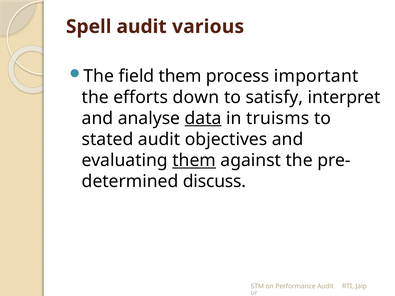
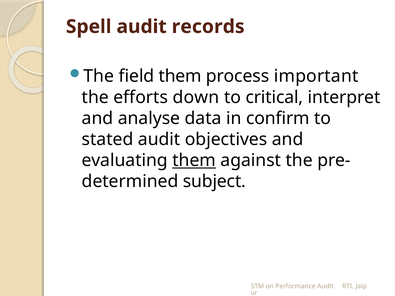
various: various -> records
satisfy: satisfy -> critical
data underline: present -> none
truisms: truisms -> confirm
discuss: discuss -> subject
